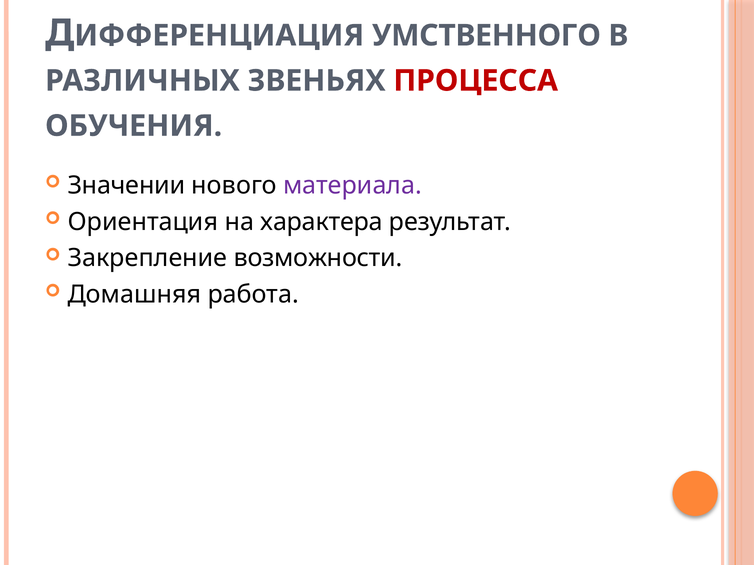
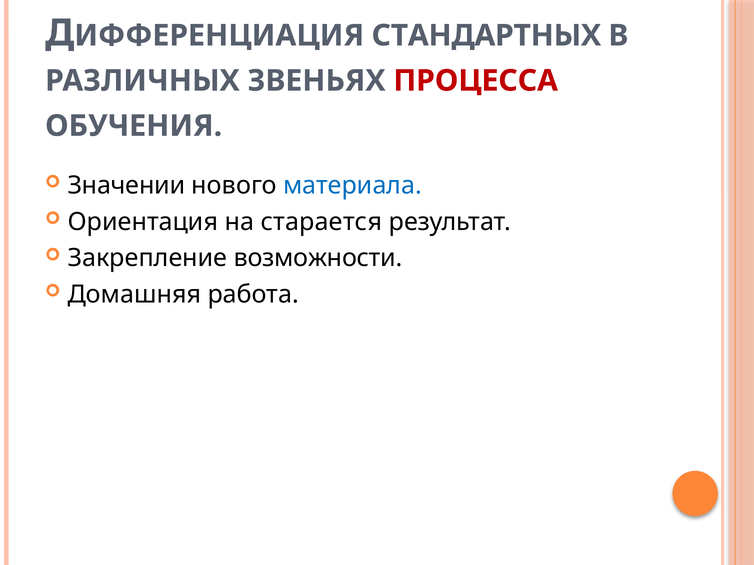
УМСТВЕННОГО: УМСТВЕННОГО -> СТАНДАРТНЫХ
материала colour: purple -> blue
характера: характера -> старается
